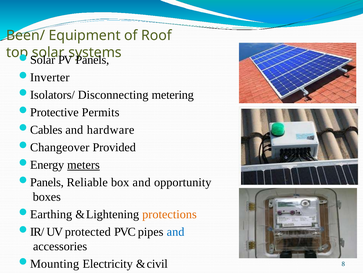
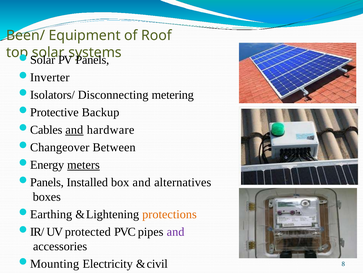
Permits: Permits -> Backup
and at (74, 130) underline: none -> present
Provided: Provided -> Between
Reliable: Reliable -> Installed
opportunity: opportunity -> alternatives
and at (176, 231) colour: blue -> purple
